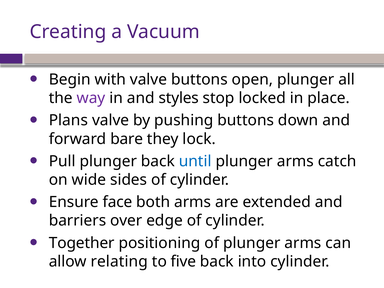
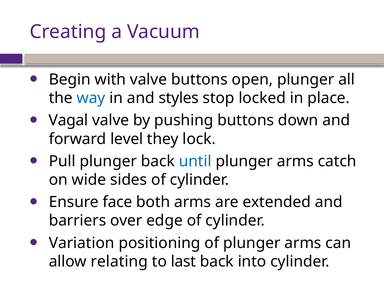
way colour: purple -> blue
Plans: Plans -> Vagal
bare: bare -> level
Together: Together -> Variation
five: five -> last
